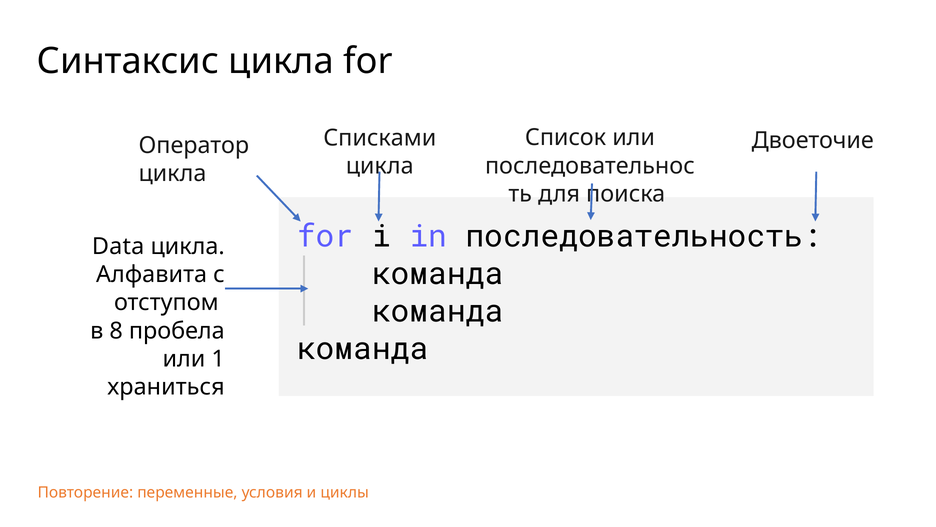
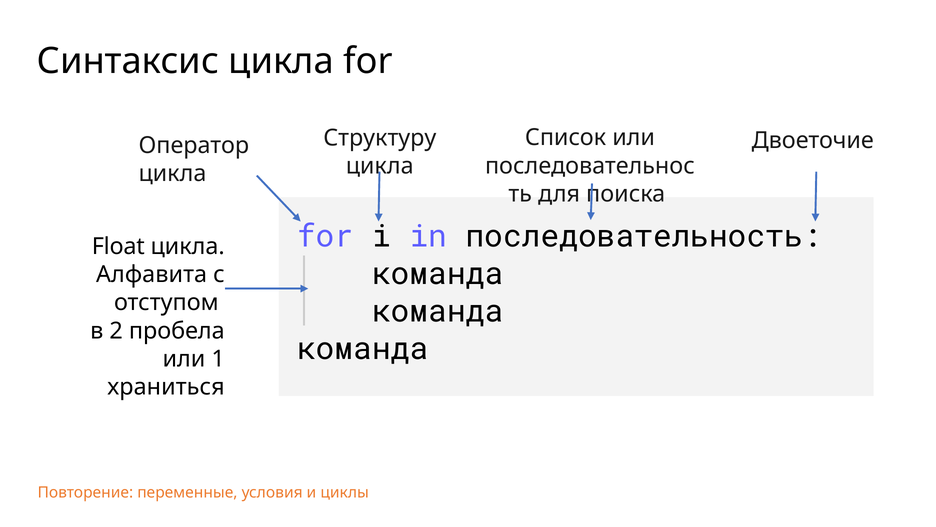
Списками: Списками -> Структуру
Data: Data -> Float
8: 8 -> 2
